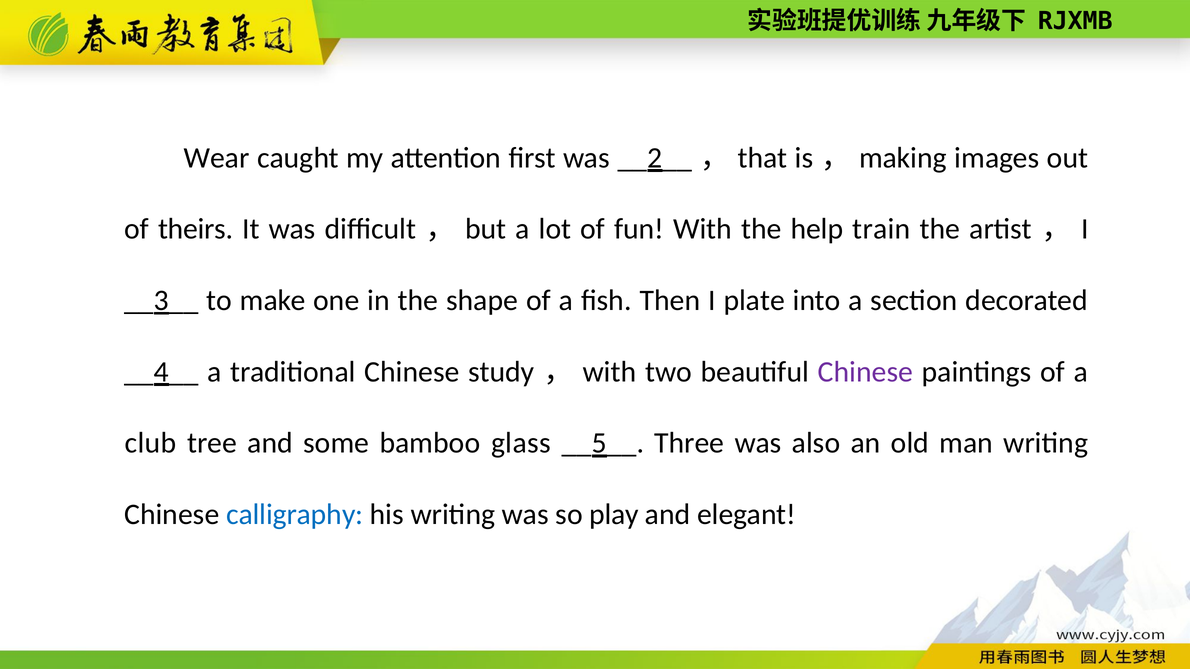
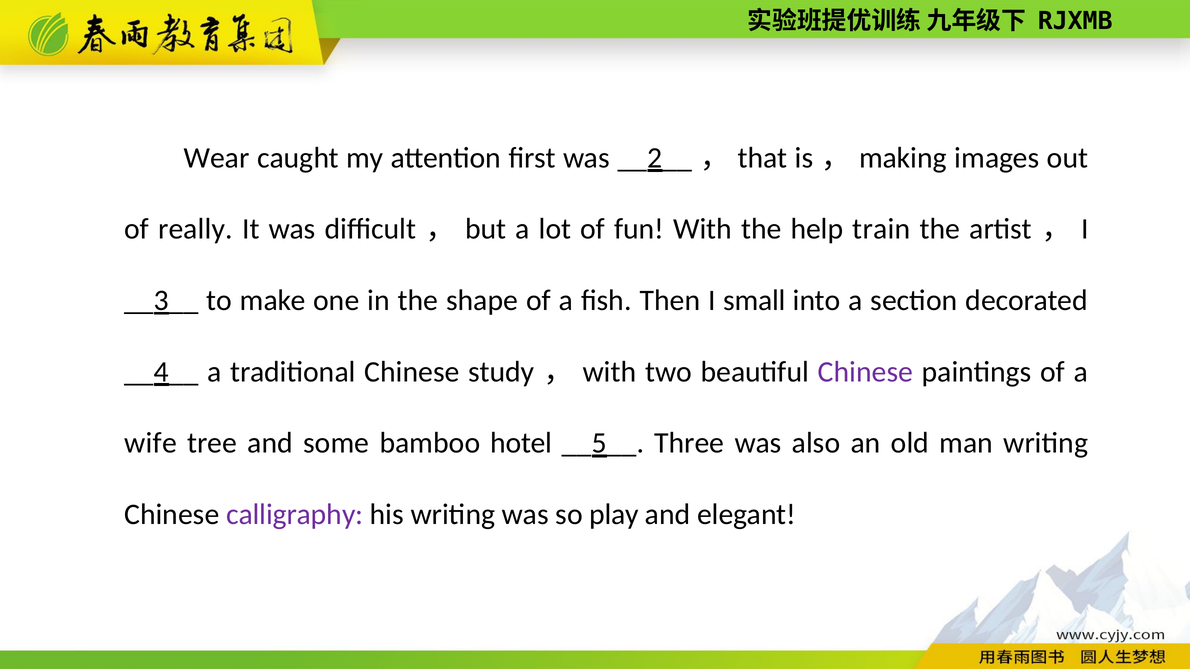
theirs: theirs -> really
plate: plate -> small
club: club -> wife
glass: glass -> hotel
calligraphy colour: blue -> purple
